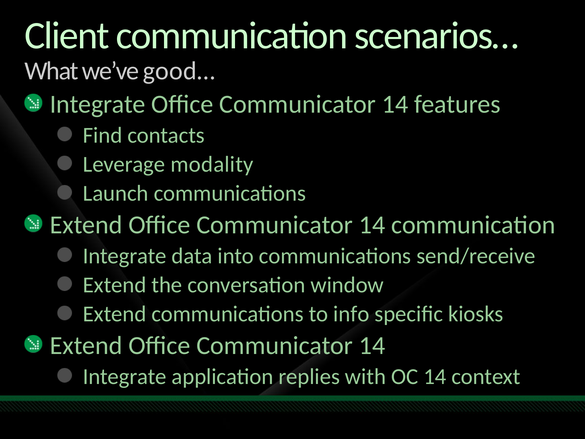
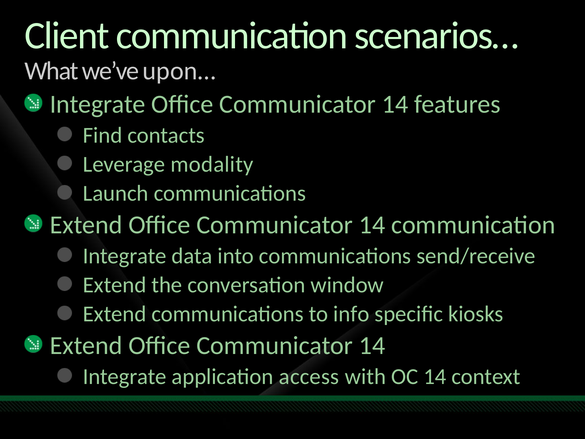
good…: good… -> upon…
replies: replies -> access
